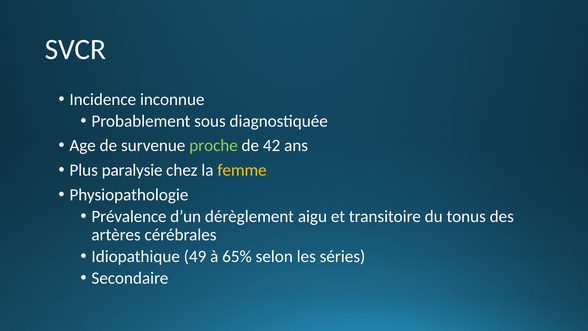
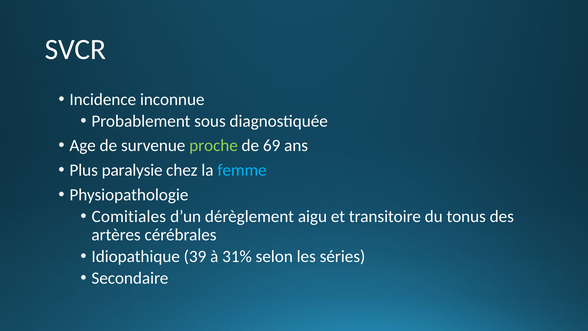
42: 42 -> 69
femme colour: yellow -> light blue
Prévalence: Prévalence -> Comitiales
49: 49 -> 39
65%: 65% -> 31%
